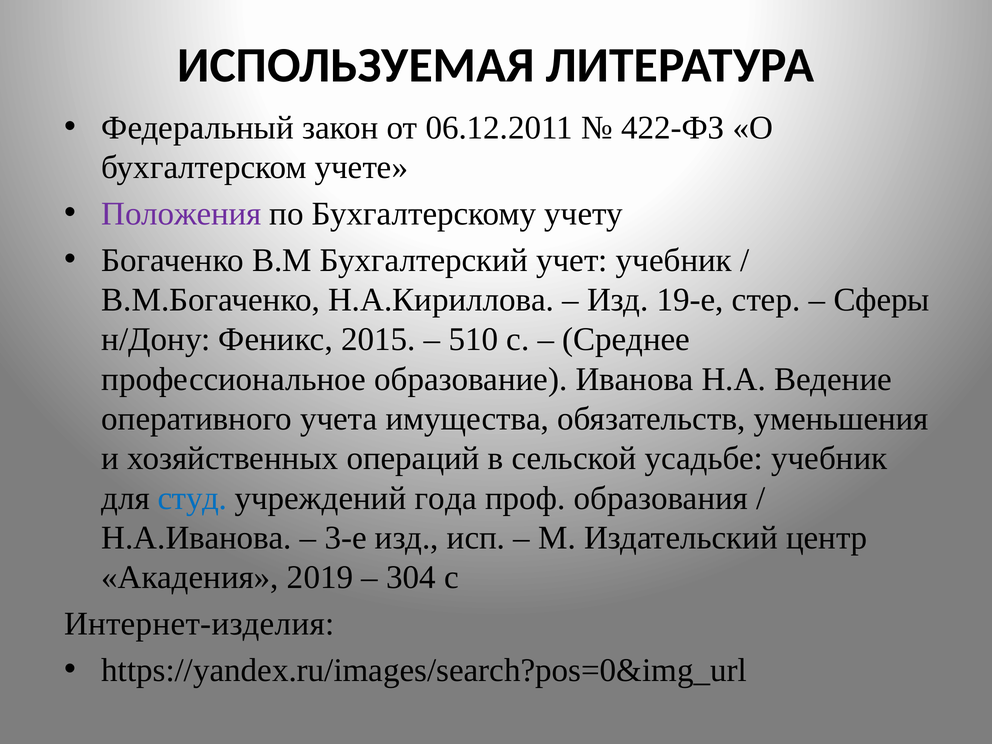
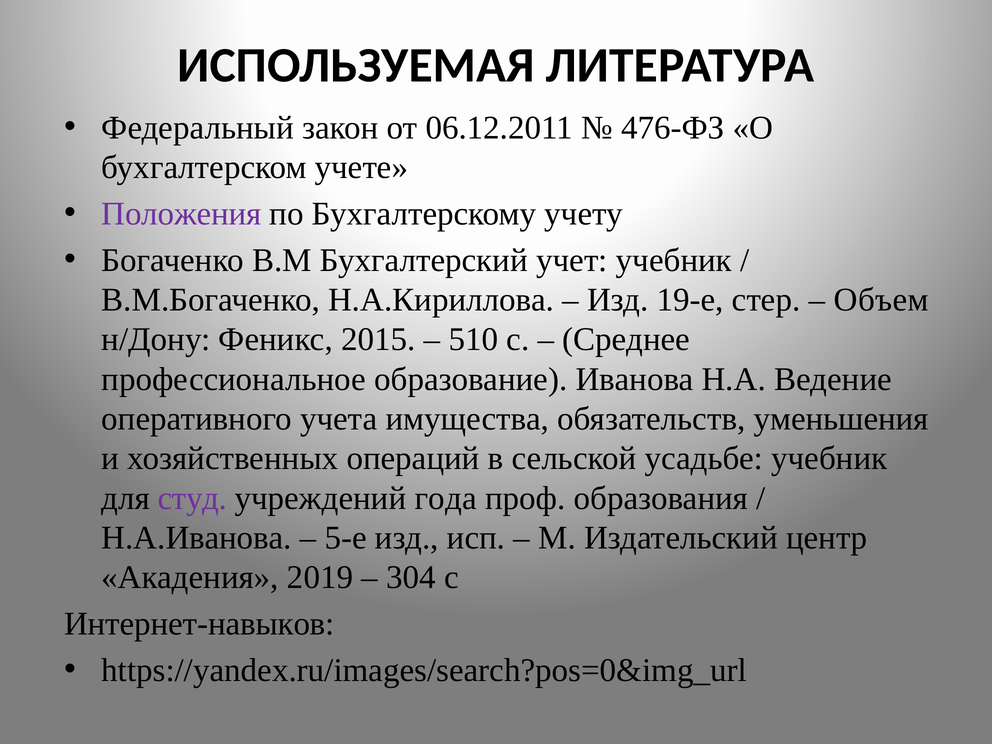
422-ФЗ: 422-ФЗ -> 476-ФЗ
Сферы: Сферы -> Объем
студ colour: blue -> purple
3-е: 3-е -> 5-е
Интернет-изделия: Интернет-изделия -> Интернет-навыков
